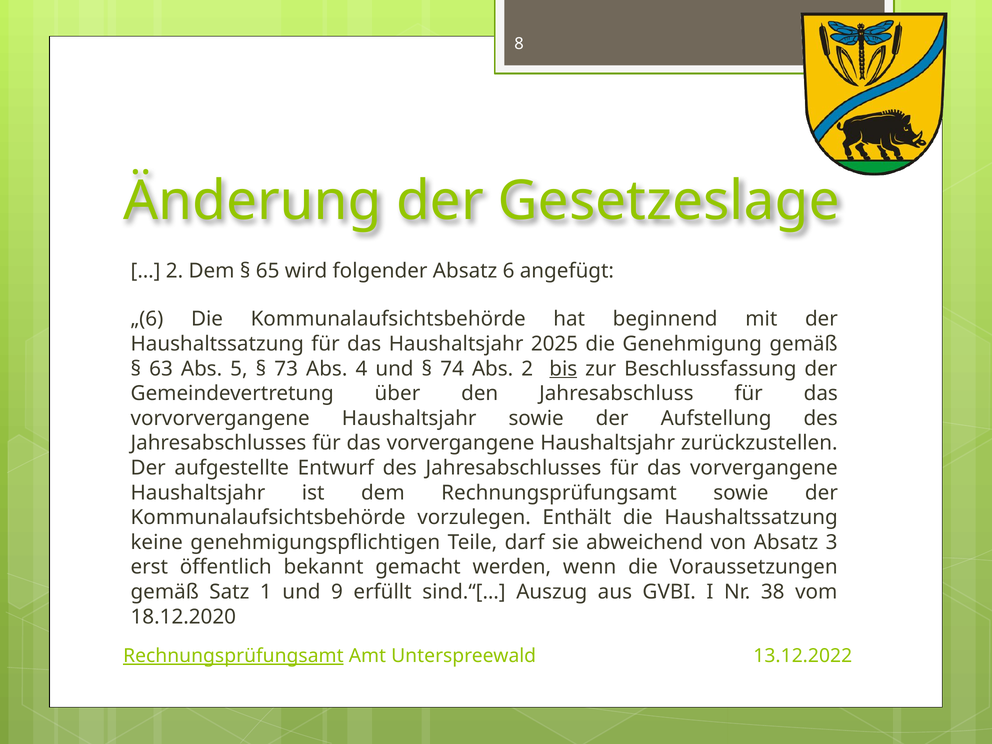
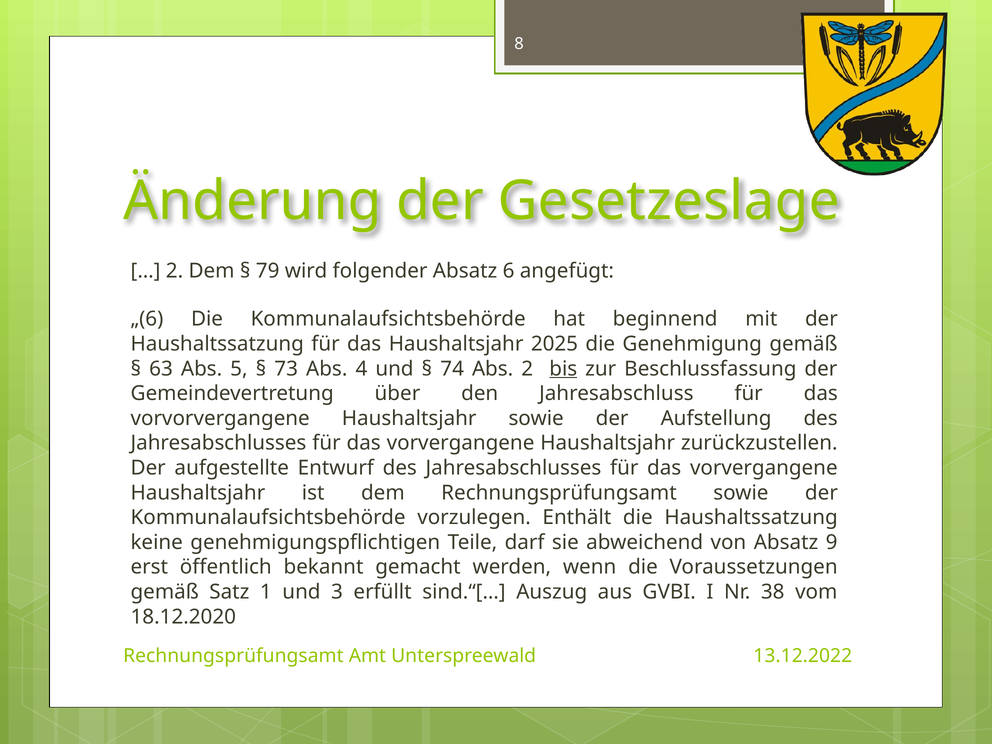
65: 65 -> 79
3: 3 -> 9
9: 9 -> 3
Rechnungsprüfungsamt at (233, 656) underline: present -> none
